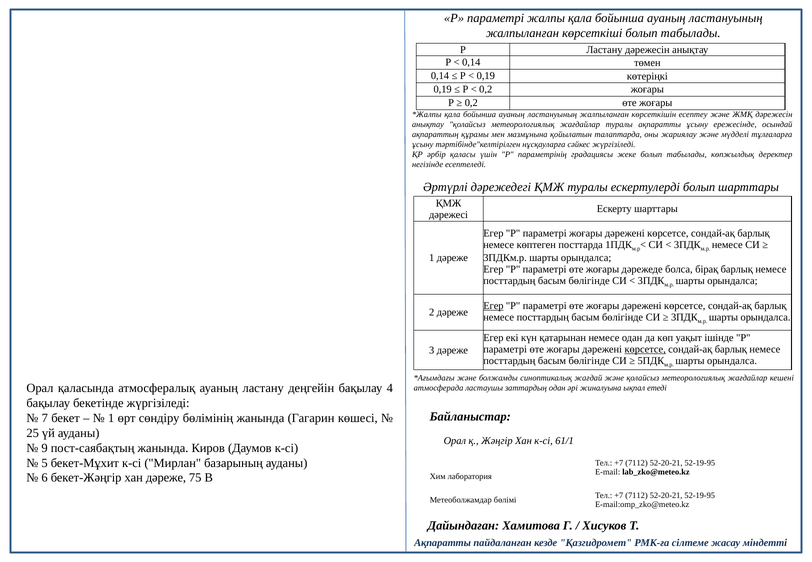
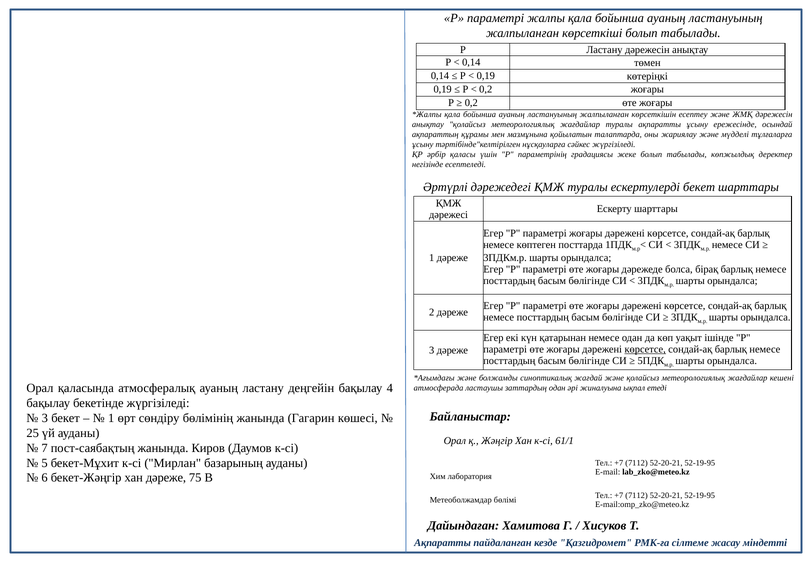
ескертулерді болып: болып -> бекет
Егер at (493, 306) underline: present -> none
7 at (45, 418): 7 -> 3
9: 9 -> 7
